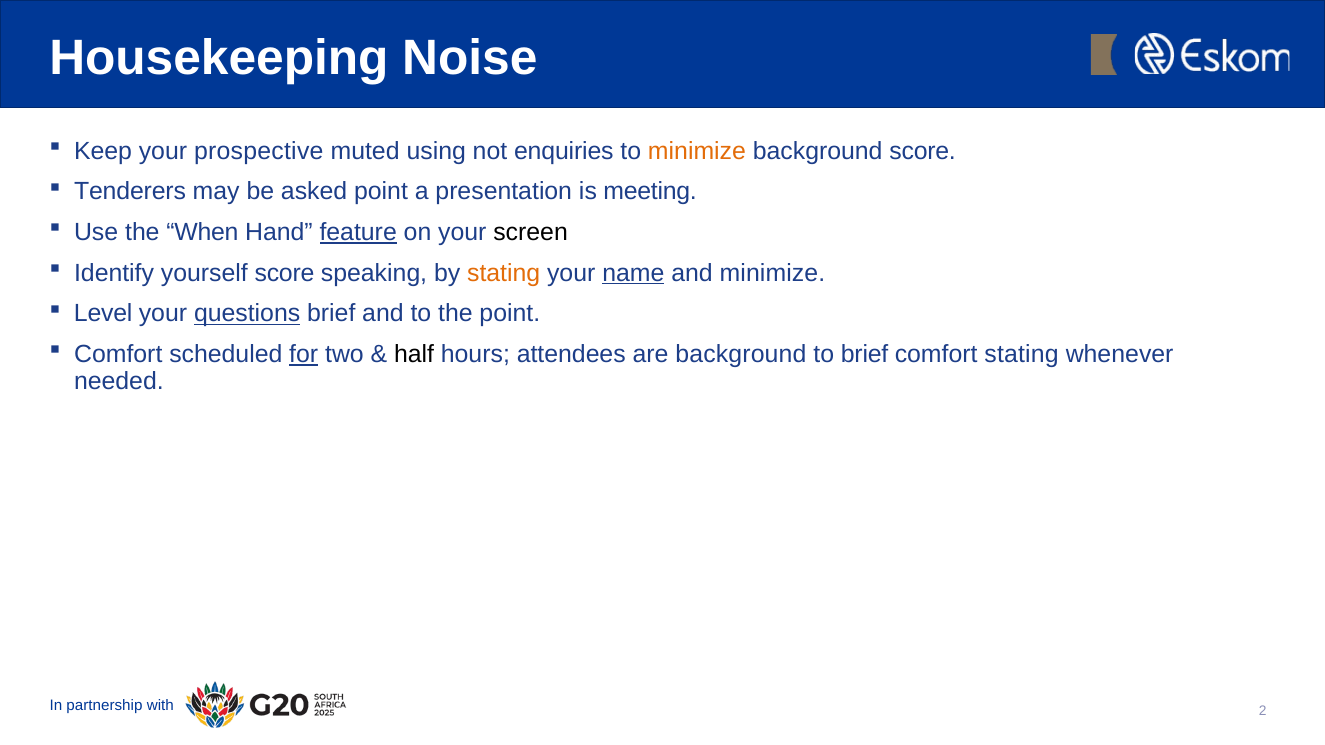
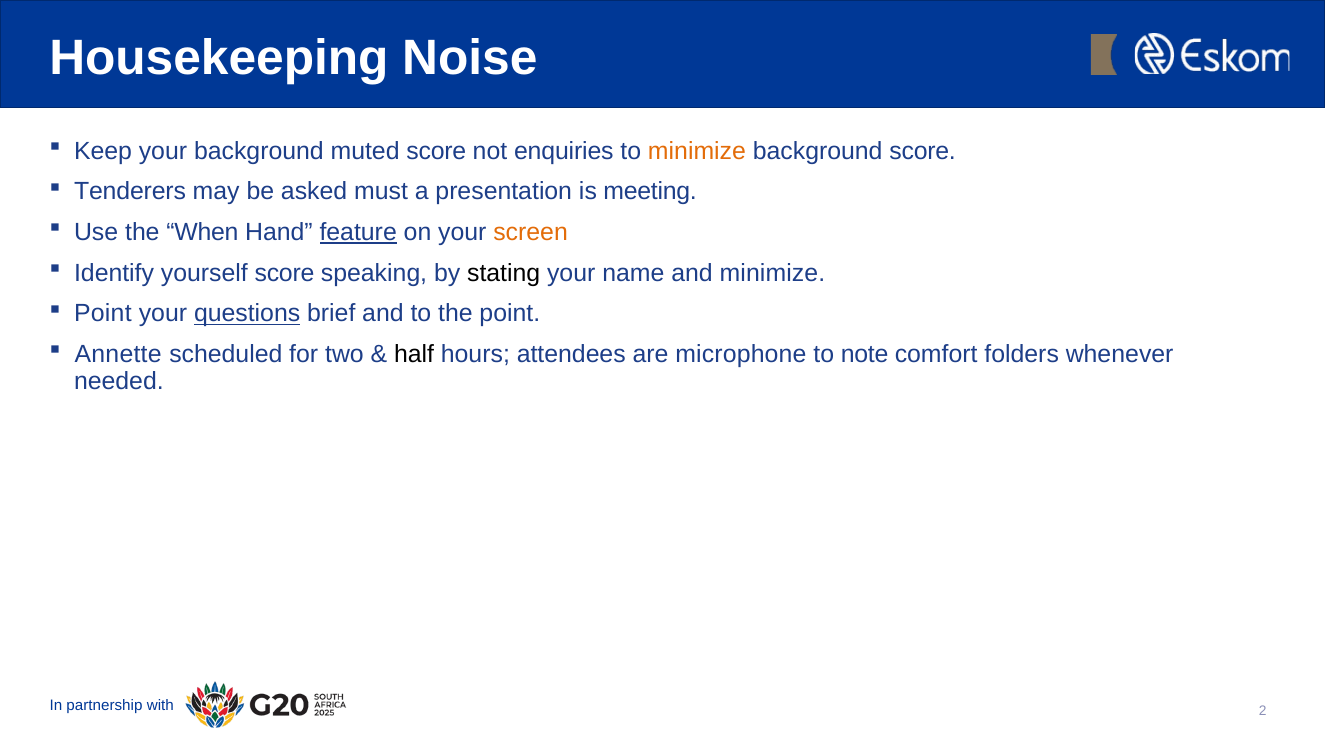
your prospective: prospective -> background
muted using: using -> score
asked point: point -> must
screen colour: black -> orange
stating at (504, 273) colour: orange -> black
name underline: present -> none
Level at (103, 314): Level -> Point
Comfort at (118, 354): Comfort -> Annette
for underline: present -> none
are background: background -> microphone
to brief: brief -> note
comfort stating: stating -> folders
